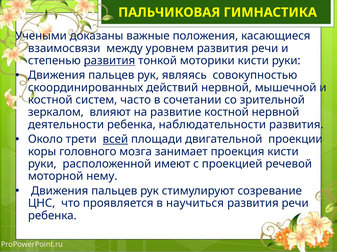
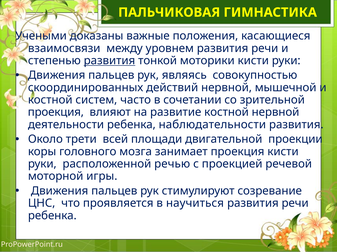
зеркалом at (56, 113): зеркалом -> проекция
всей underline: present -> none
имеют: имеют -> речью
нему: нему -> игры
